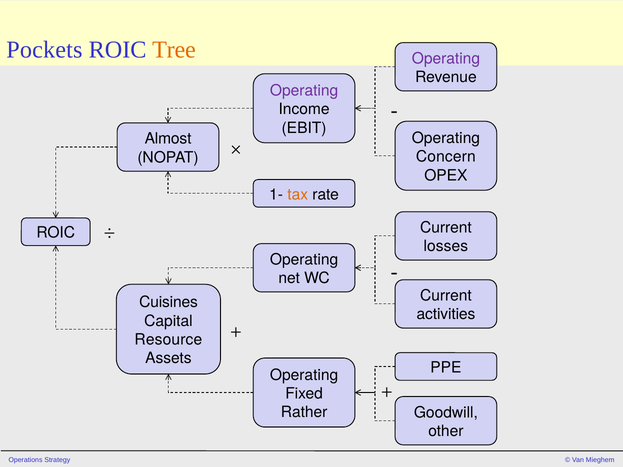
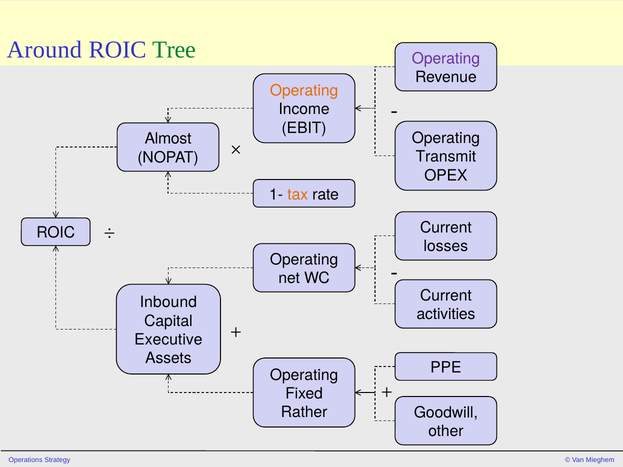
Pockets: Pockets -> Around
Tree colour: orange -> green
Operating at (304, 91) colour: purple -> orange
Concern: Concern -> Transmit
Cuisines: Cuisines -> Inbound
Resource: Resource -> Executive
